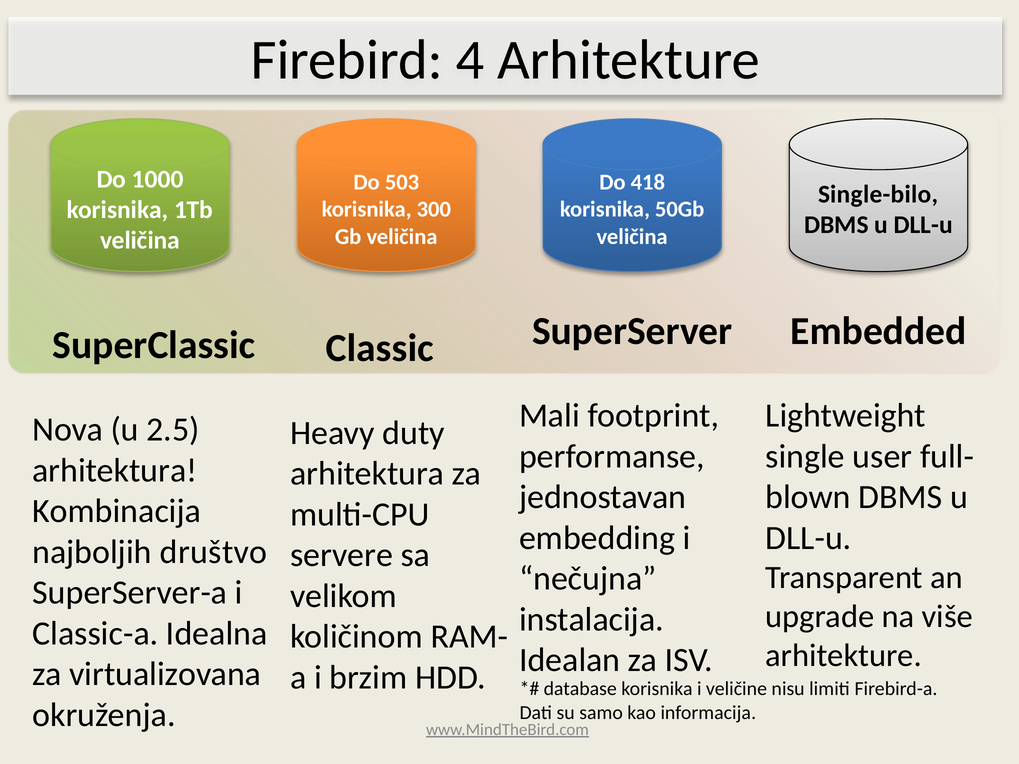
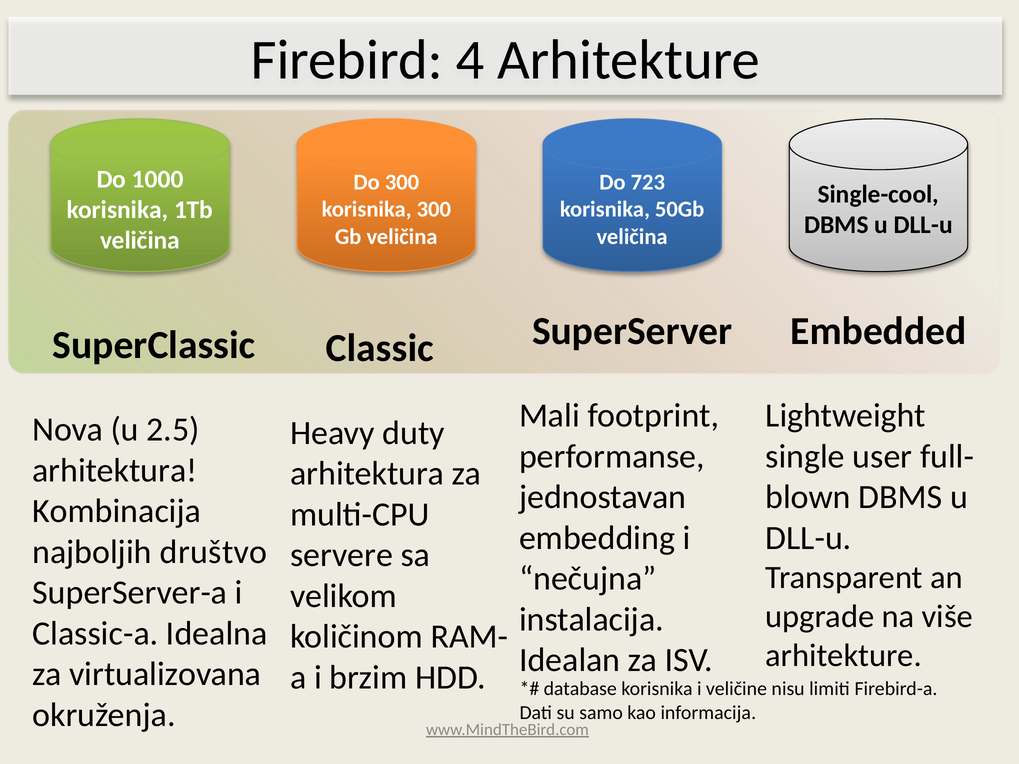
Do 503: 503 -> 300
418: 418 -> 723
Single-bilo: Single-bilo -> Single-cool
